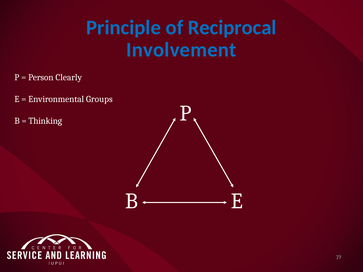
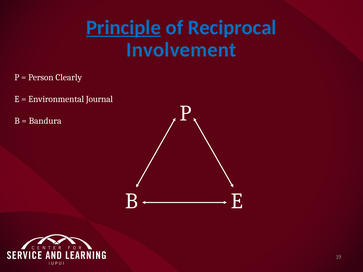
Principle underline: none -> present
Groups: Groups -> Journal
Thinking: Thinking -> Bandura
